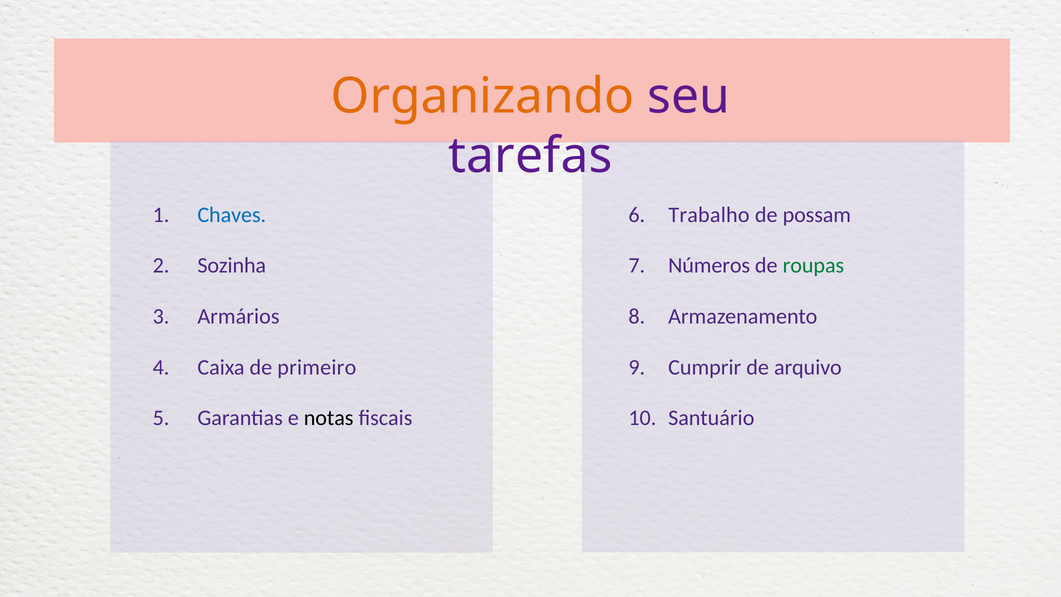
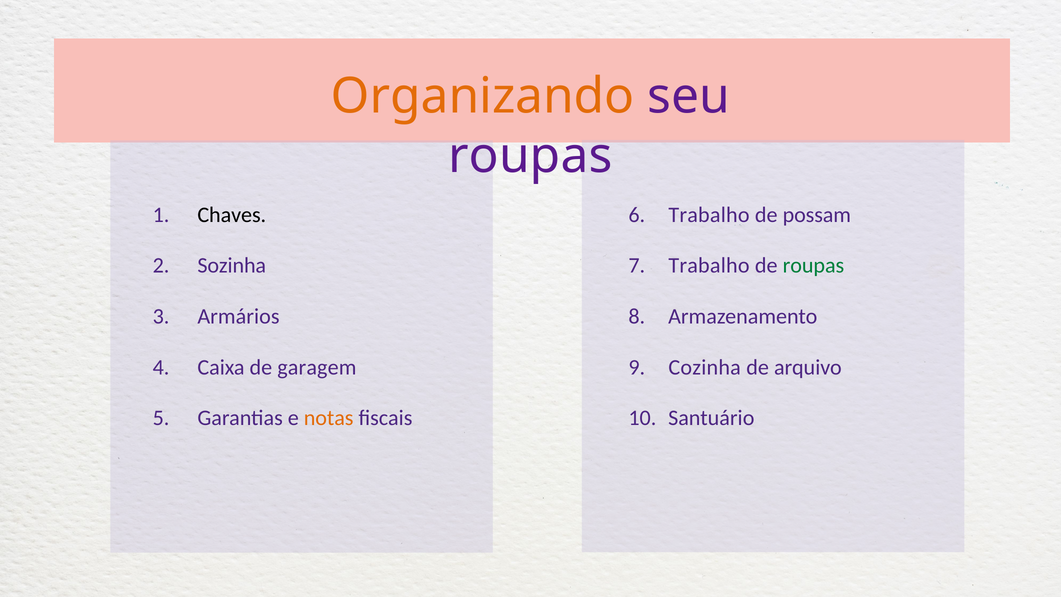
tarefas at (530, 156): tarefas -> roupas
Chaves colour: blue -> black
Números at (709, 265): Números -> Trabalho
primeiro: primeiro -> garagem
Cumprir: Cumprir -> Cozinha
notas colour: black -> orange
